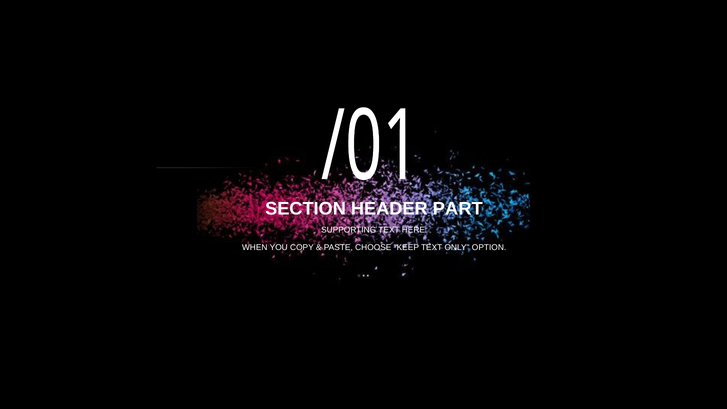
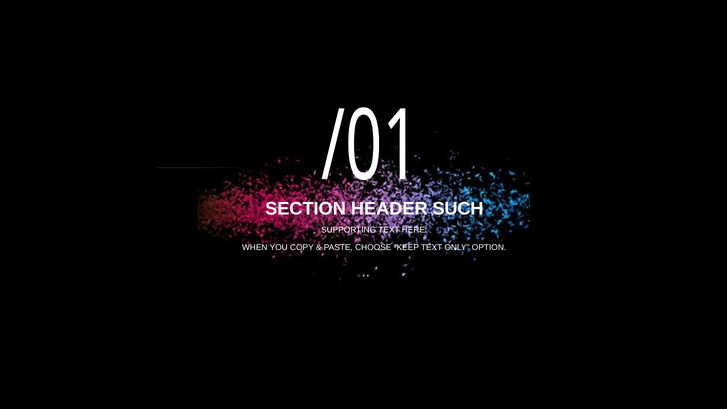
PART: PART -> SUCH
